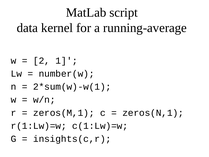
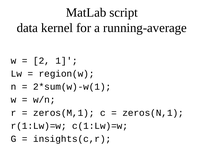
number(w: number(w -> region(w
